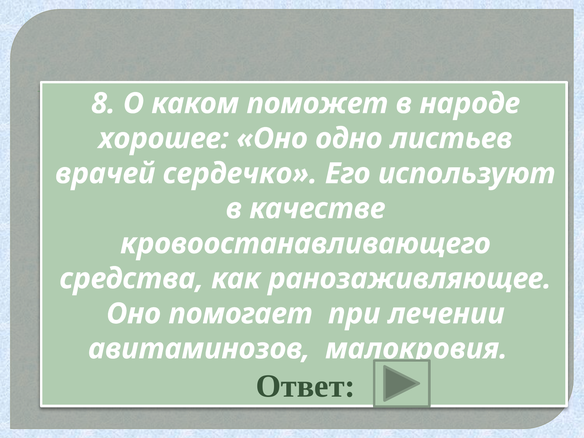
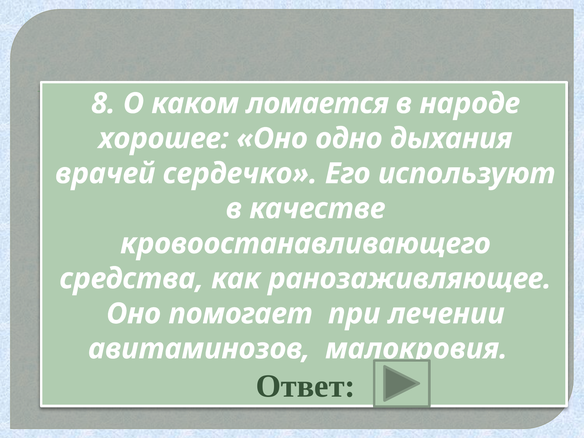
поможет: поможет -> ломается
листьев: листьев -> дыхания
